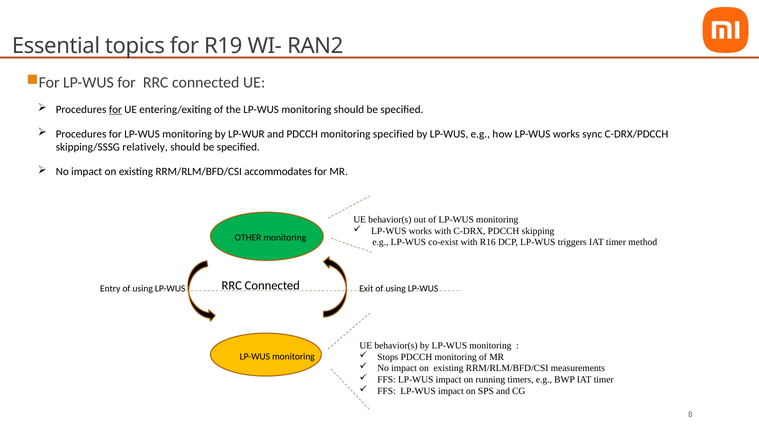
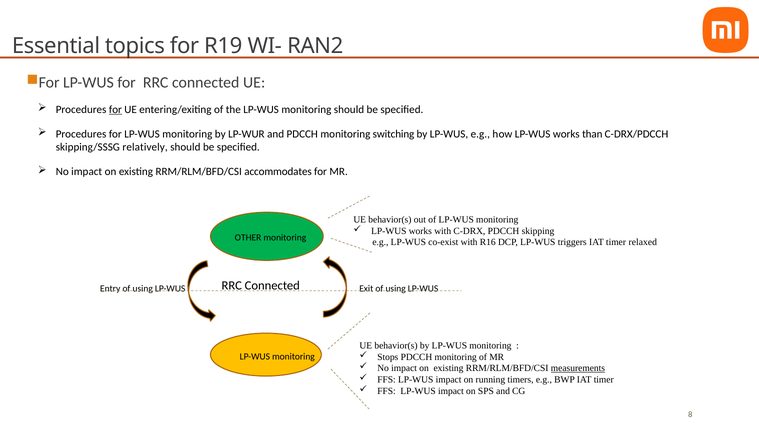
monitoring specified: specified -> switching
sync: sync -> than
method: method -> relaxed
measurements underline: none -> present
